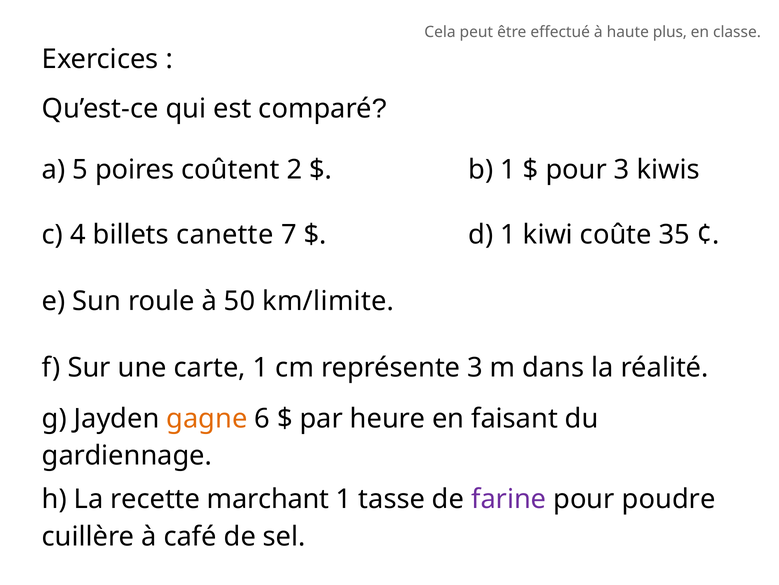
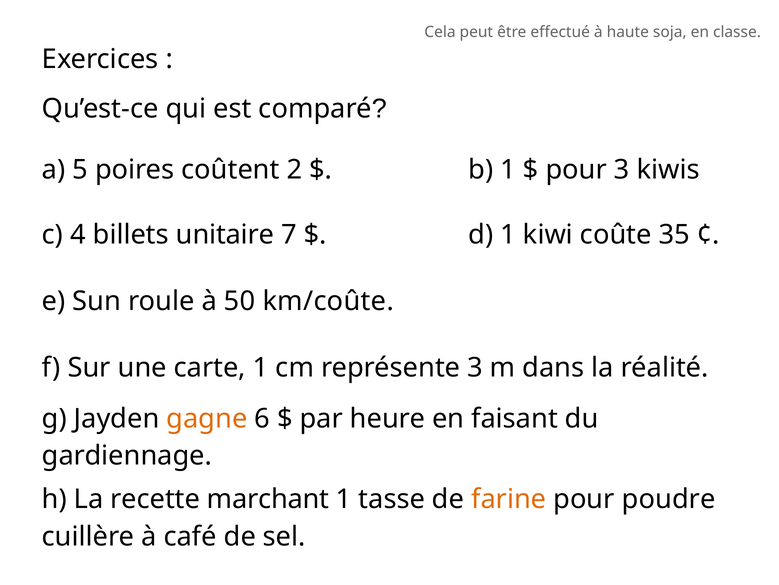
plus: plus -> soja
canette: canette -> unitaire
km/limite: km/limite -> km/coûte
farine colour: purple -> orange
